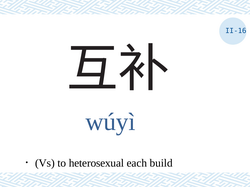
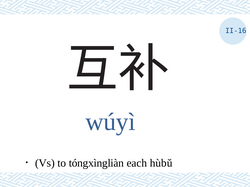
heterosexual: heterosexual -> tóngxìngliàn
build: build -> hùbǔ
